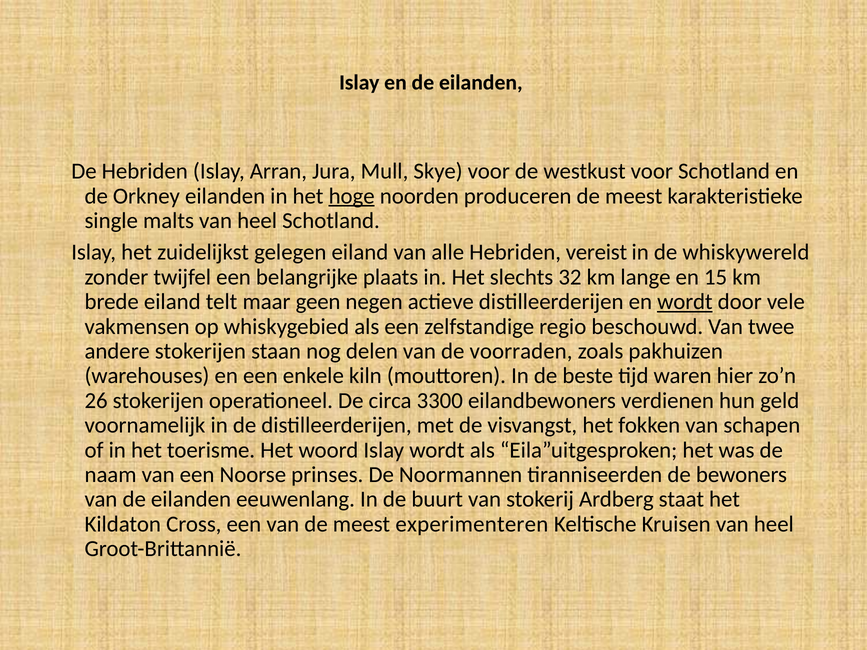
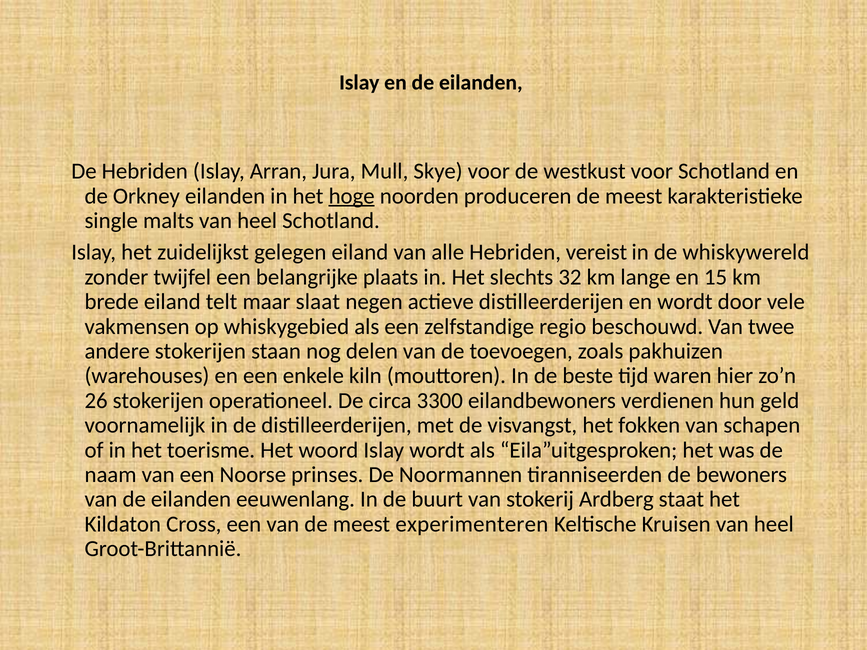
geen: geen -> slaat
wordt at (685, 302) underline: present -> none
voorraden: voorraden -> toevoegen
